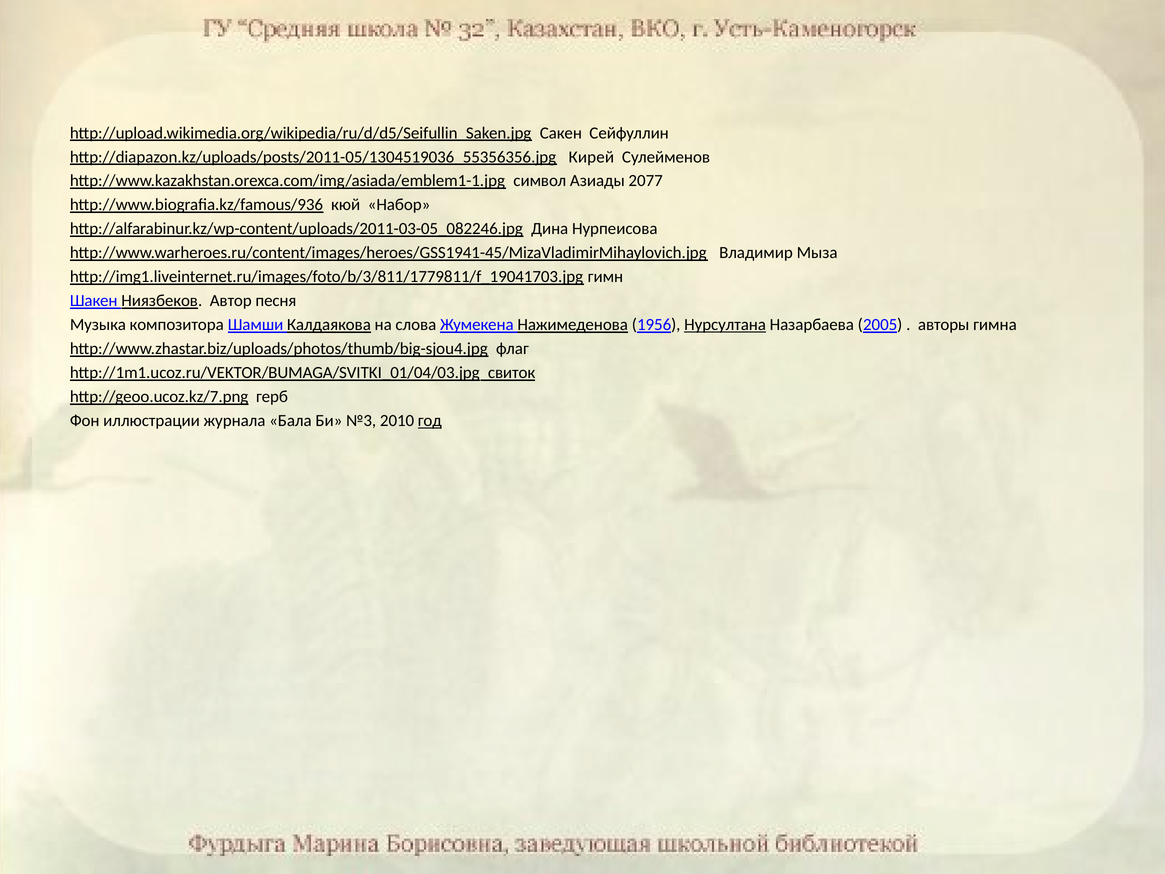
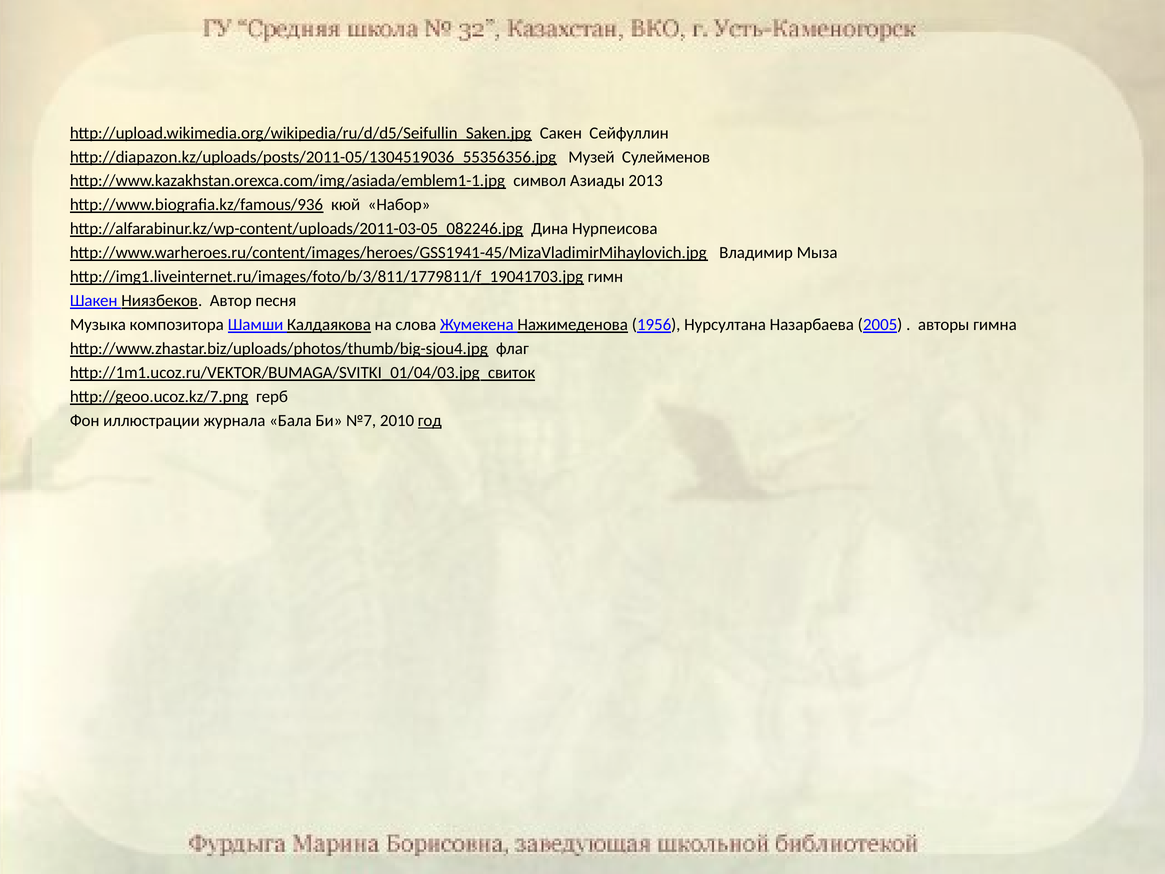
Кирей: Кирей -> Музей
2077: 2077 -> 2013
Нурсултана underline: present -> none
№3: №3 -> №7
